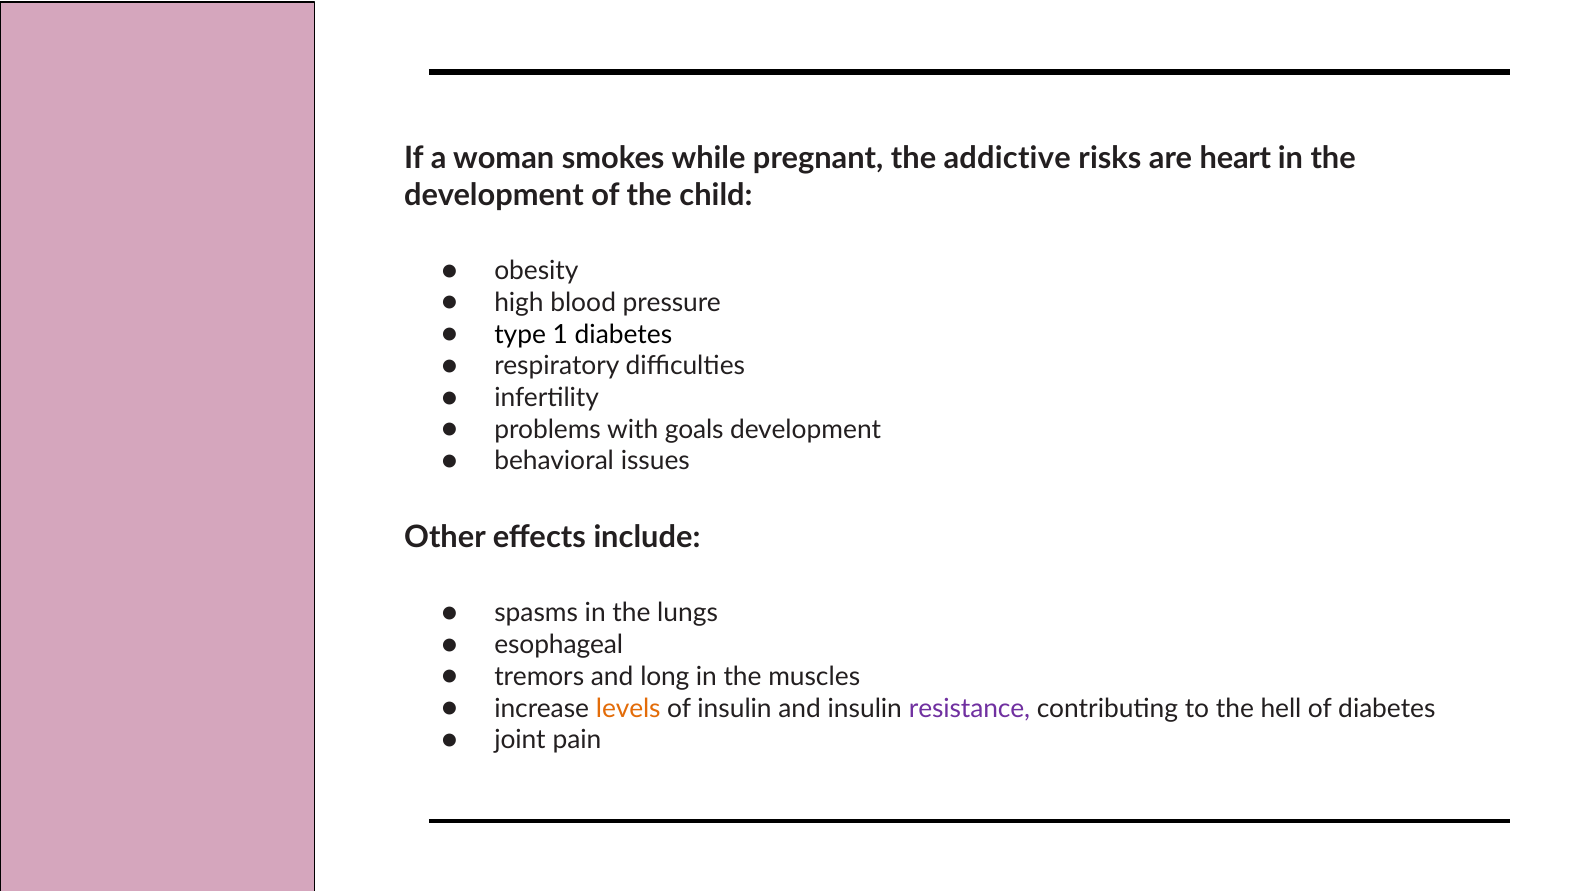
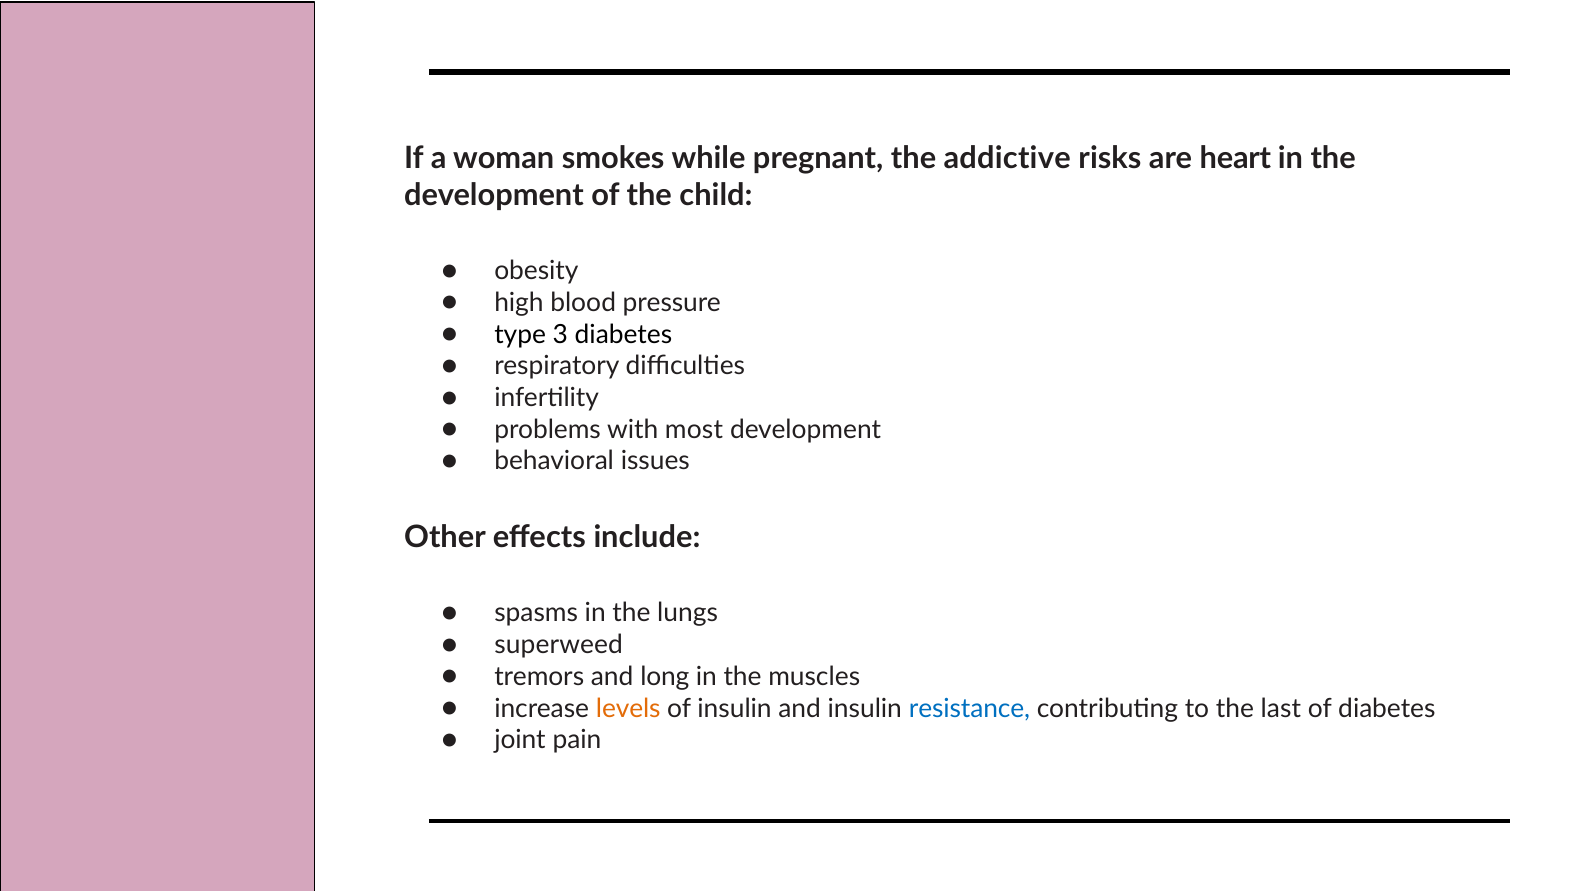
1: 1 -> 3
goals: goals -> most
esophageal: esophageal -> superweed
resistance colour: purple -> blue
hell: hell -> last
